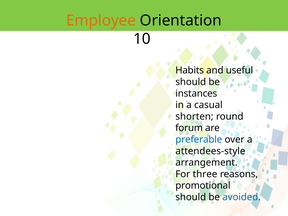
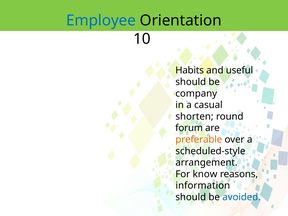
Employee colour: orange -> blue
instances: instances -> company
preferable colour: blue -> orange
attendees-style: attendees-style -> scheduled-style
three: three -> know
promotional: promotional -> information
